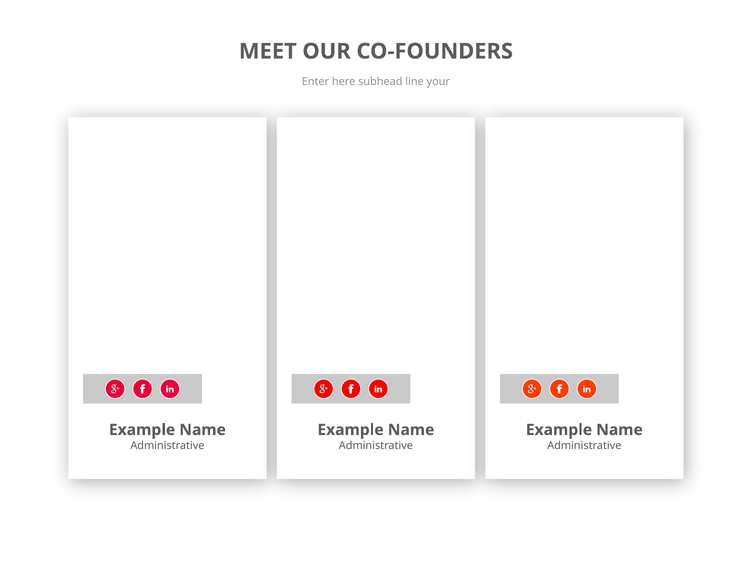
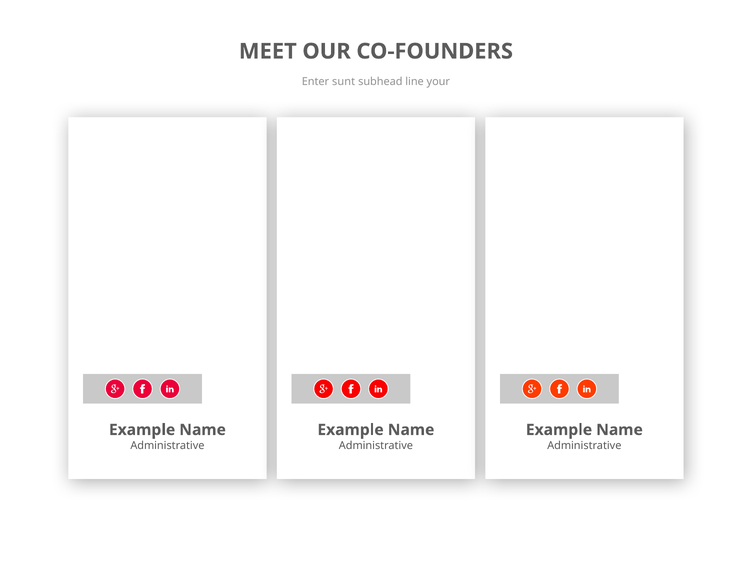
here: here -> sunt
